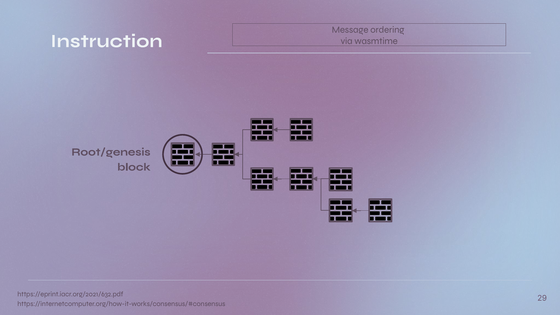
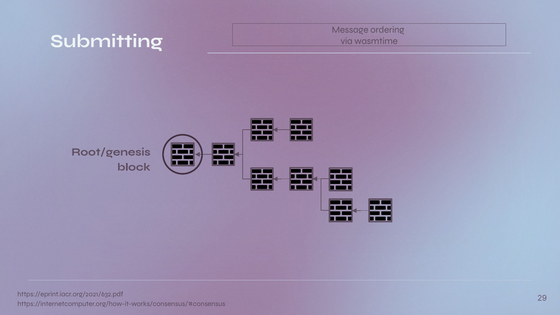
Instruction: Instruction -> Submitting
